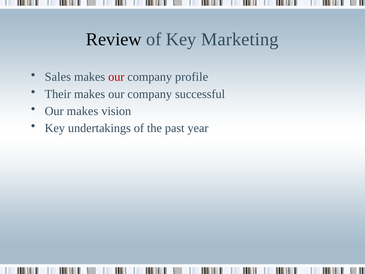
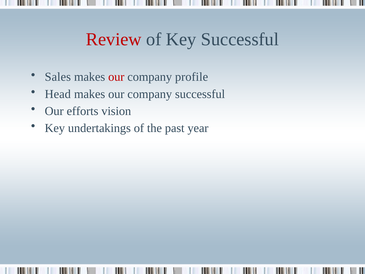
Review colour: black -> red
Key Marketing: Marketing -> Successful
Their: Their -> Head
Our makes: makes -> efforts
